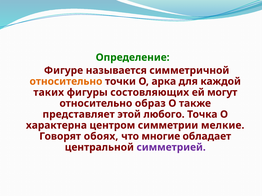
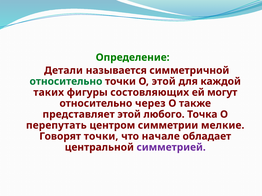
Фигуре: Фигуре -> Детали
относительно at (66, 82) colour: orange -> green
О арка: арка -> этой
образ: образ -> через
характерна: характерна -> перепутать
Говорят обоях: обоях -> точки
многие: многие -> начале
